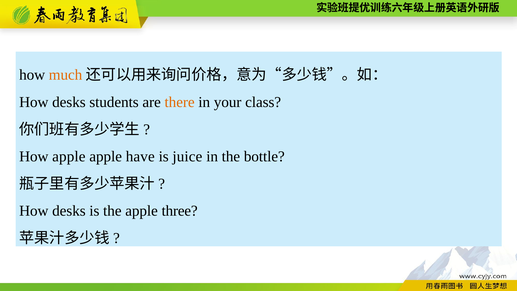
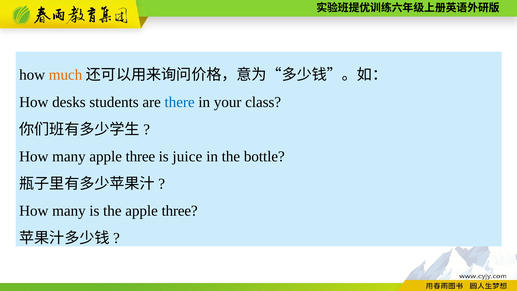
there colour: orange -> blue
apple at (69, 156): apple -> many
have at (140, 156): have -> three
desks at (69, 211): desks -> many
